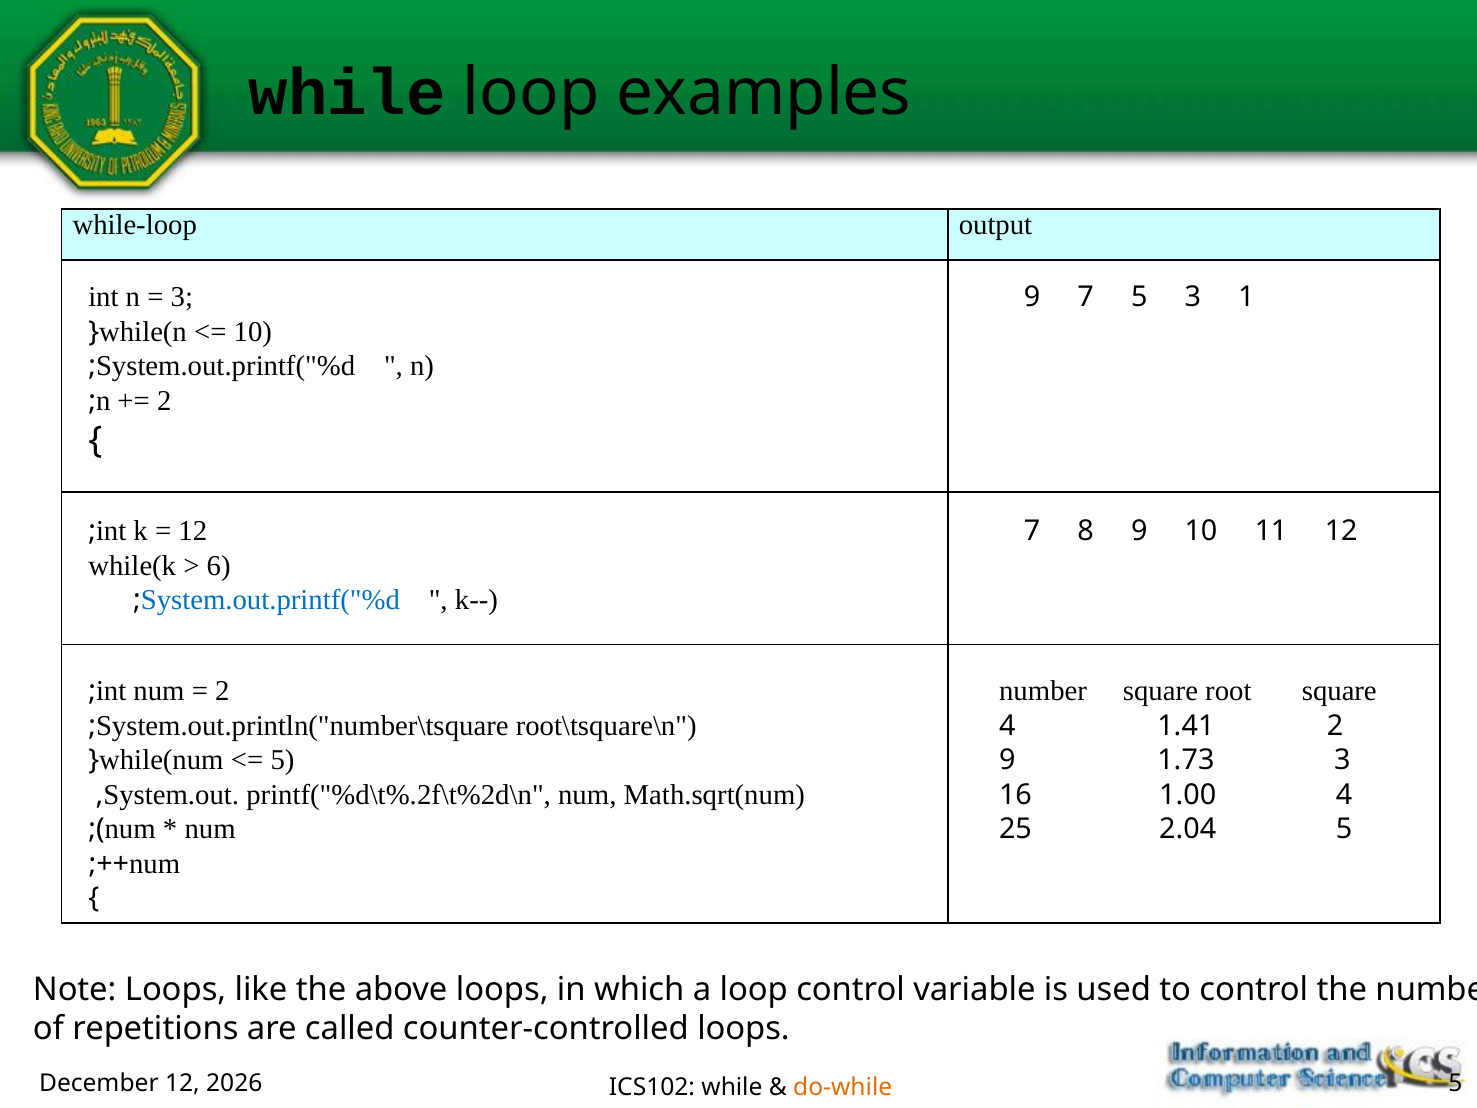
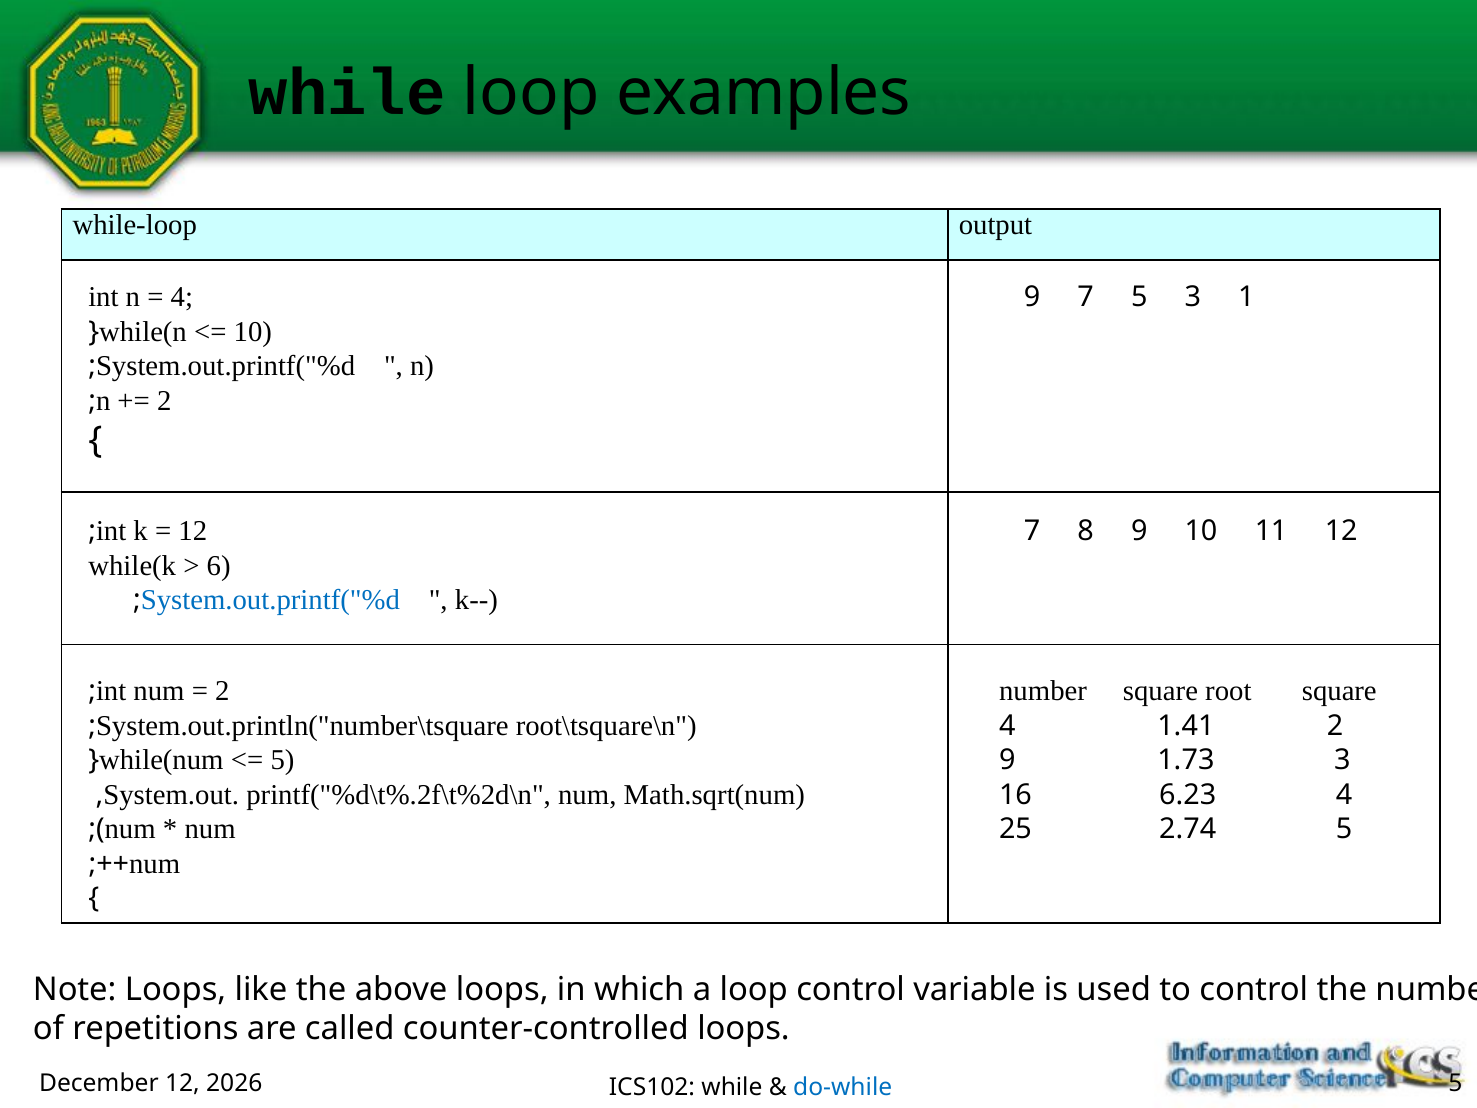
3 at (182, 297): 3 -> 4
1.00: 1.00 -> 6.23
2.04: 2.04 -> 2.74
do-while colour: orange -> blue
